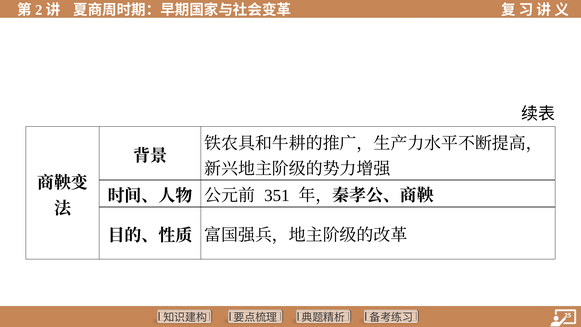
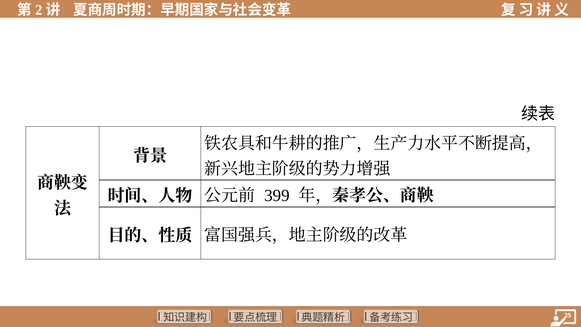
351: 351 -> 399
